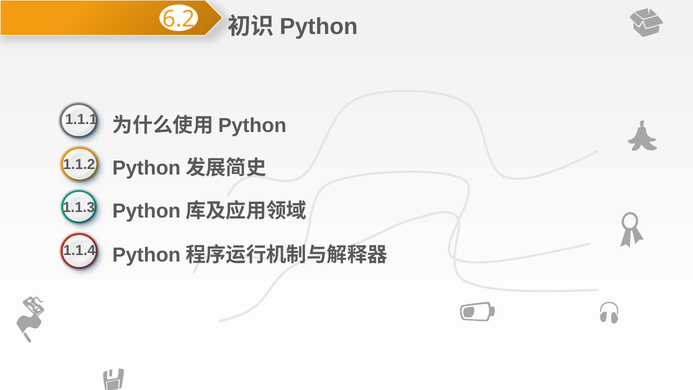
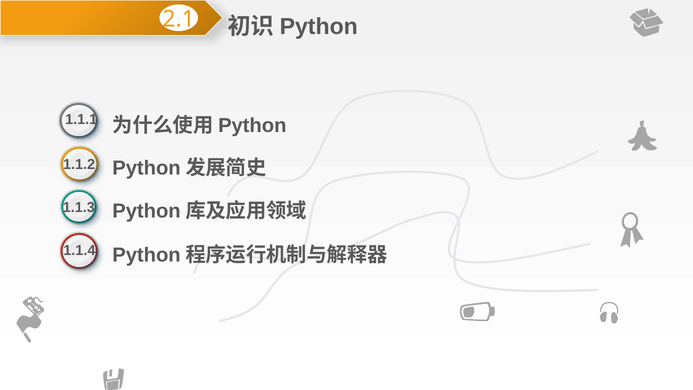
6.2: 6.2 -> 2.1
